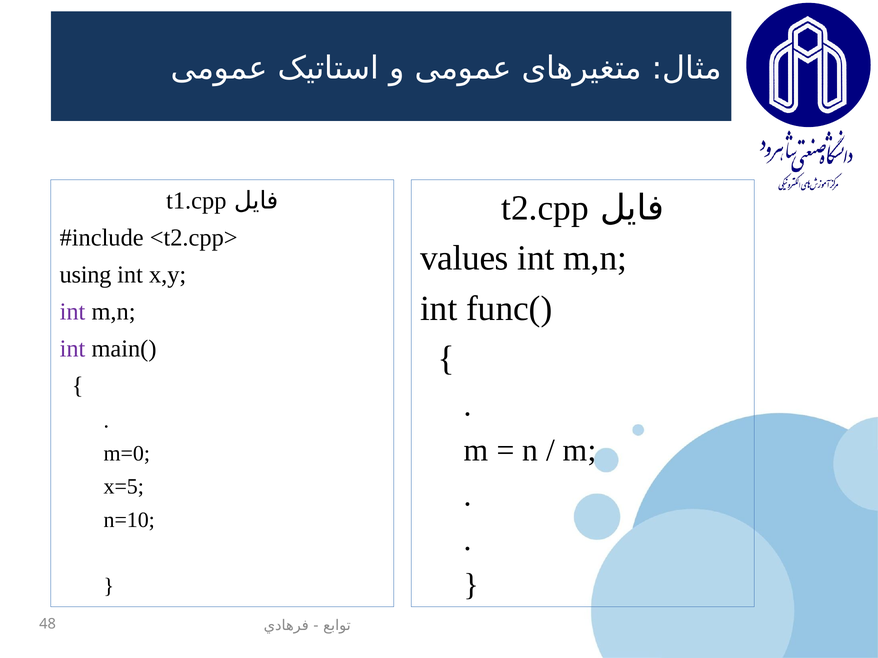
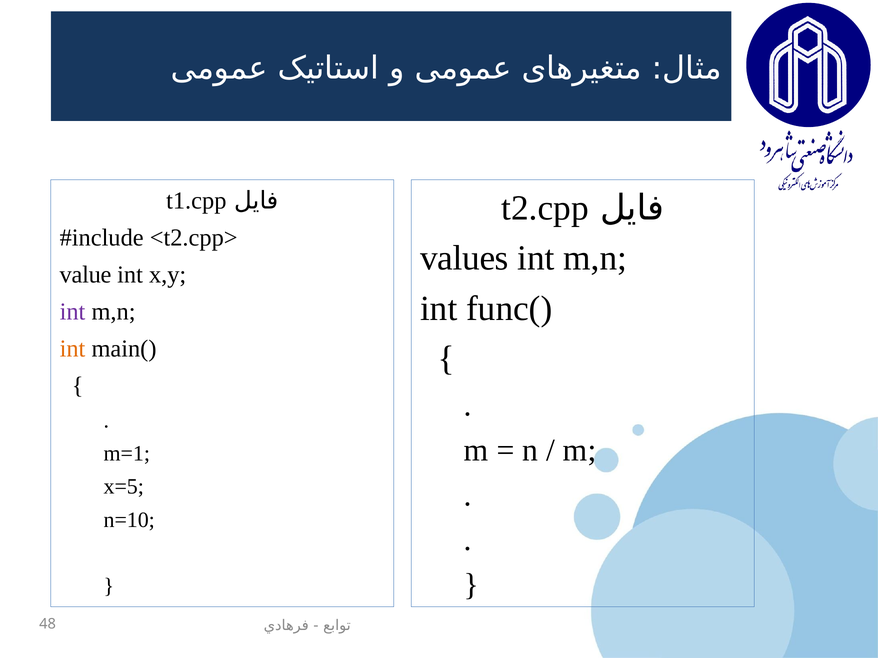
using: using -> value
int at (72, 349) colour: purple -> orange
m=0: m=0 -> m=1
